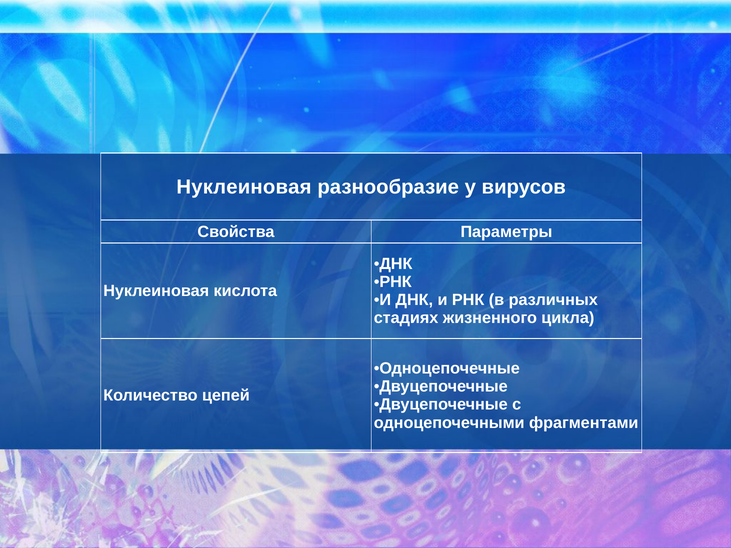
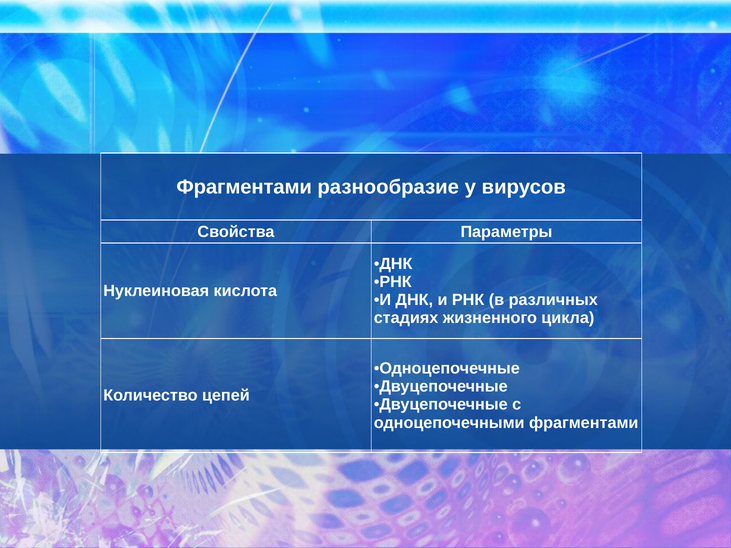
Нуклеиновая at (244, 187): Нуклеиновая -> Фрагментами
